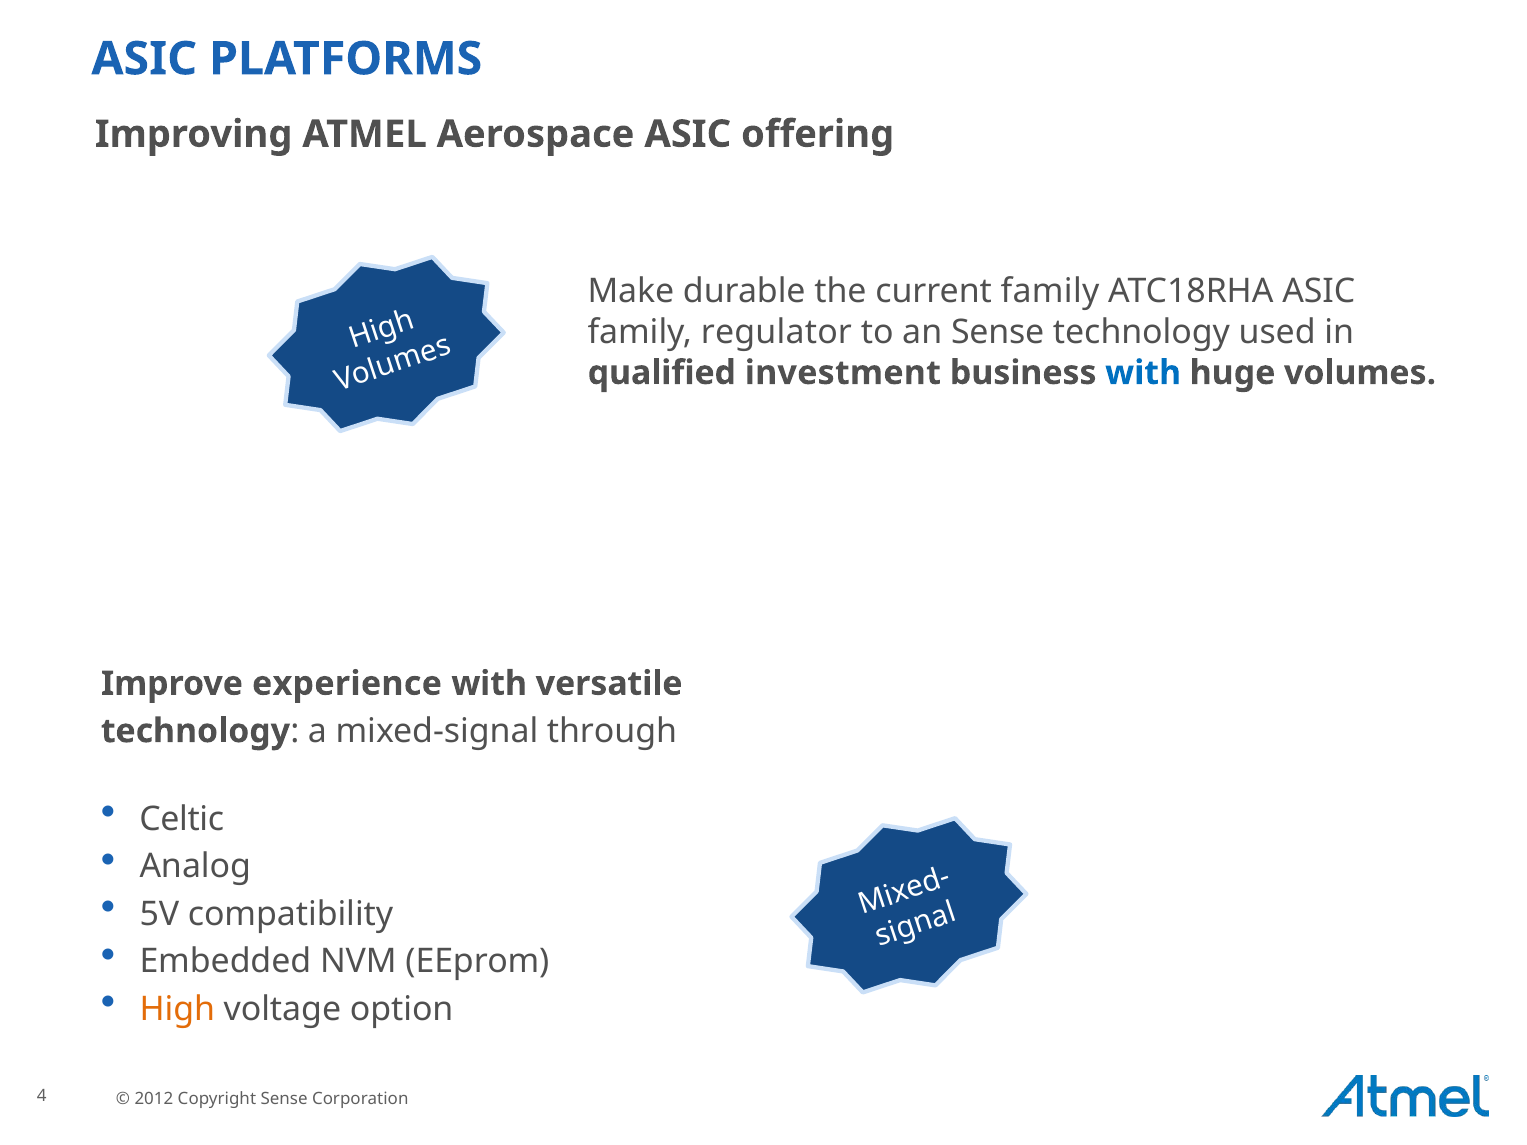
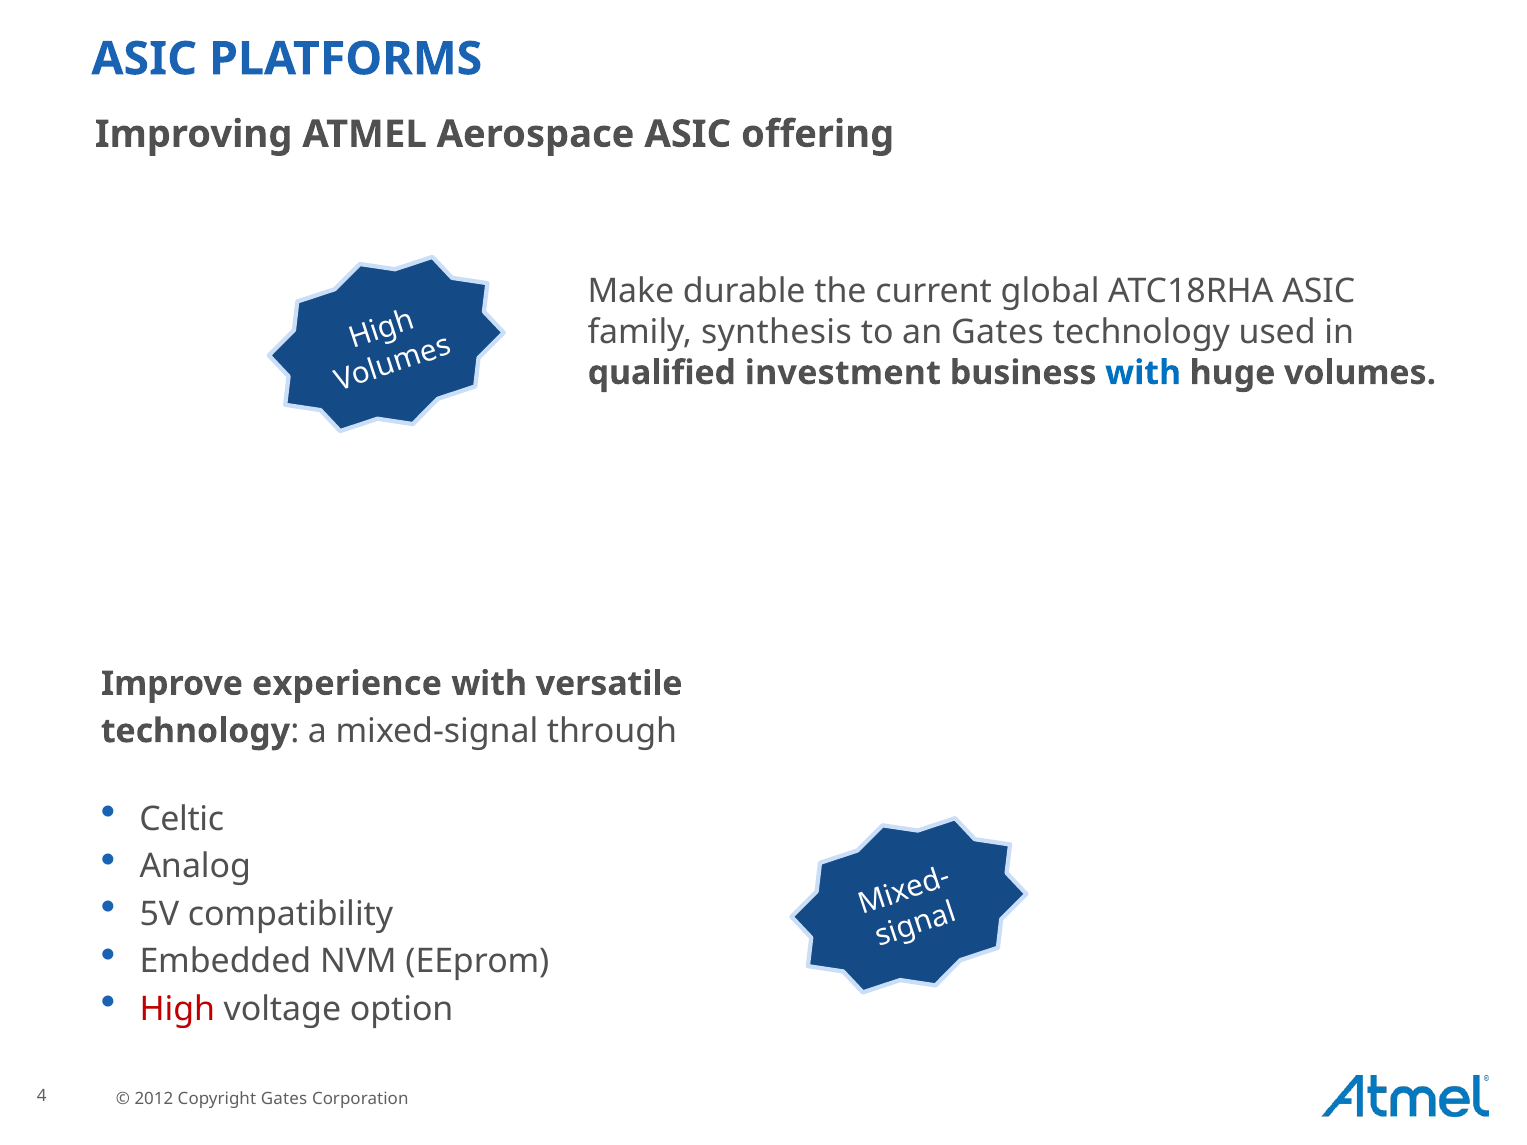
current family: family -> global
regulator: regulator -> synthesis
an Sense: Sense -> Gates
High colour: orange -> red
Sense at (284, 1099): Sense -> Gates
